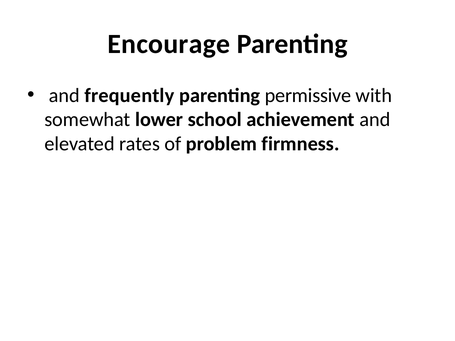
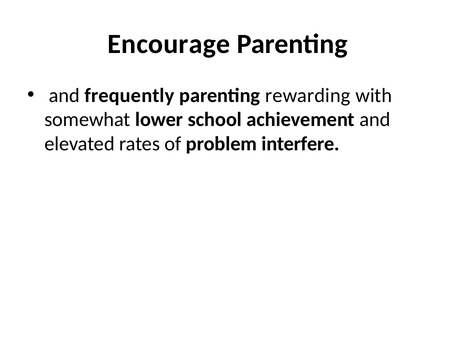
permissive: permissive -> rewarding
firmness: firmness -> interfere
